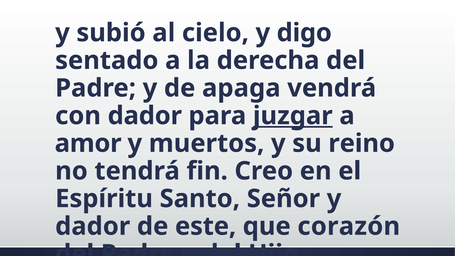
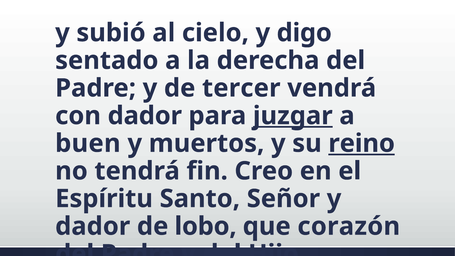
apaga: apaga -> tercer
amor: amor -> buen
reino underline: none -> present
este: este -> lobo
